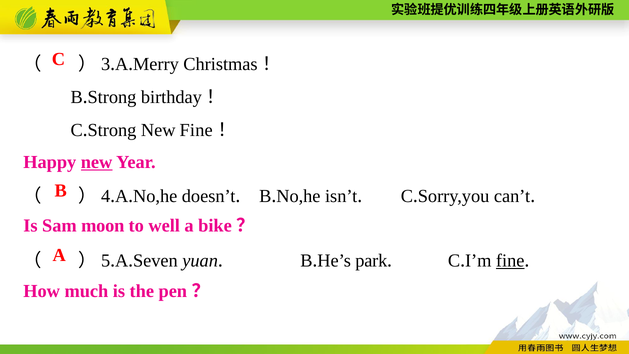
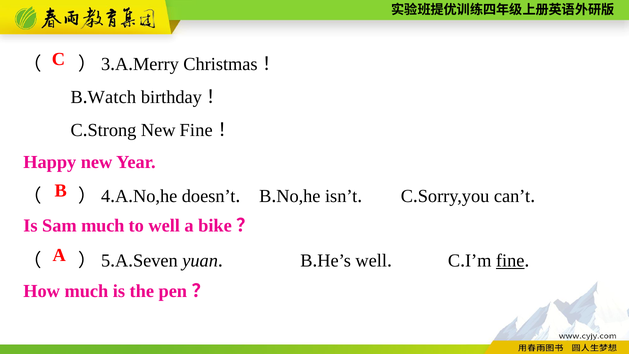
Strong at (112, 97): Strong -> Watch
new at (97, 162) underline: present -> none
Sam moon: moon -> much
park at (371, 261): park -> well
